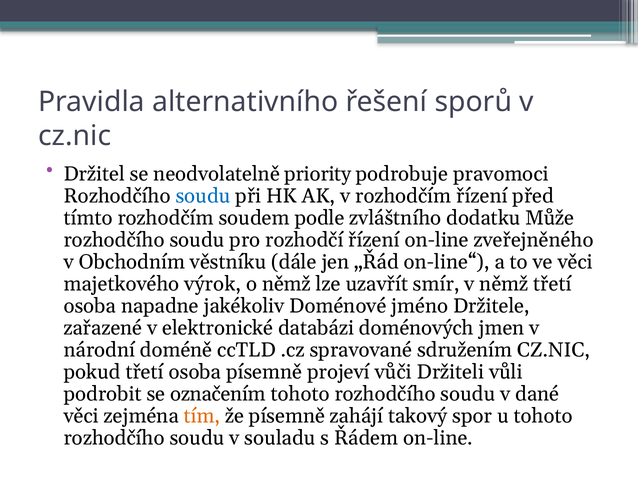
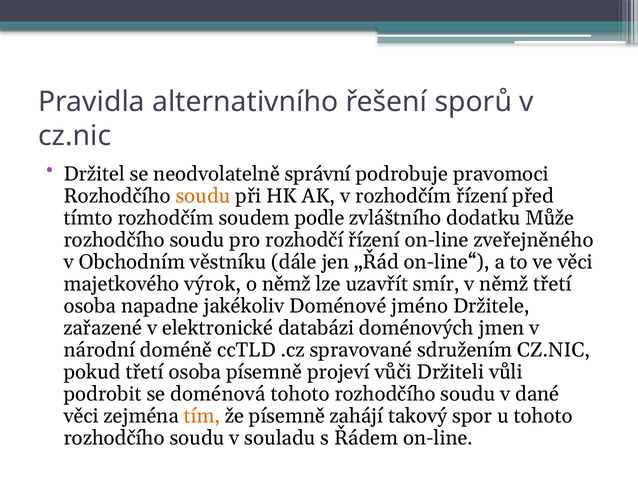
priority: priority -> správní
soudu at (203, 196) colour: blue -> orange
označením: označením -> doménová
